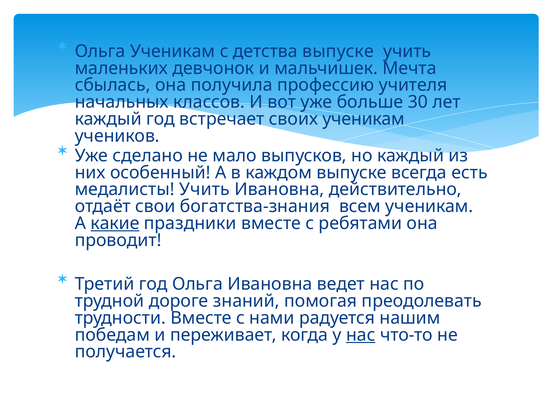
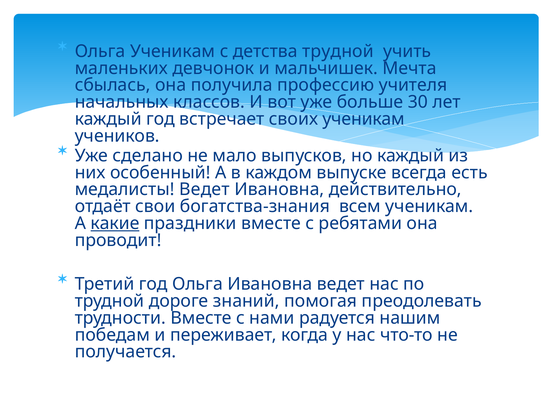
детства выпуске: выпуске -> трудной
медалисты Учить: Учить -> Ведет
нас at (361, 335) underline: present -> none
